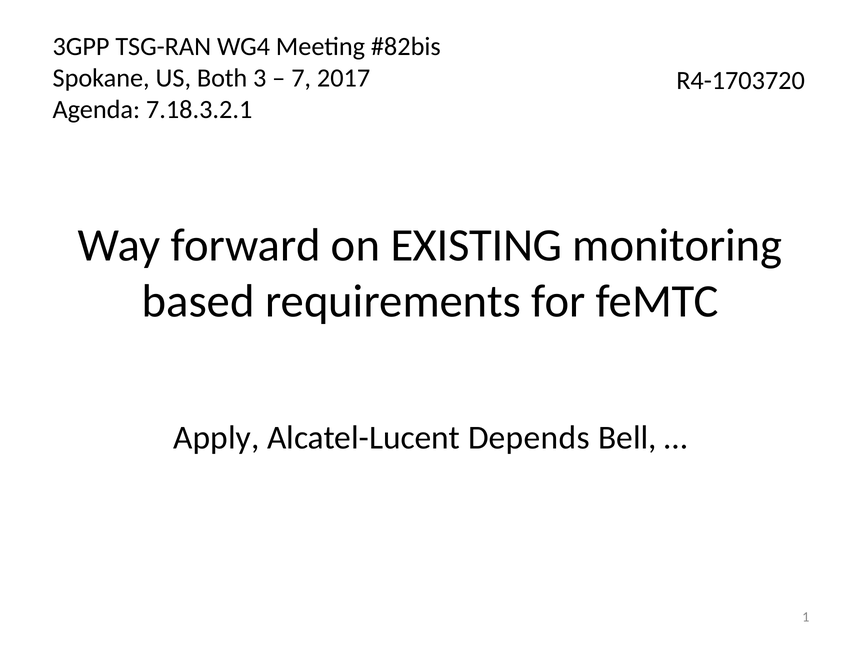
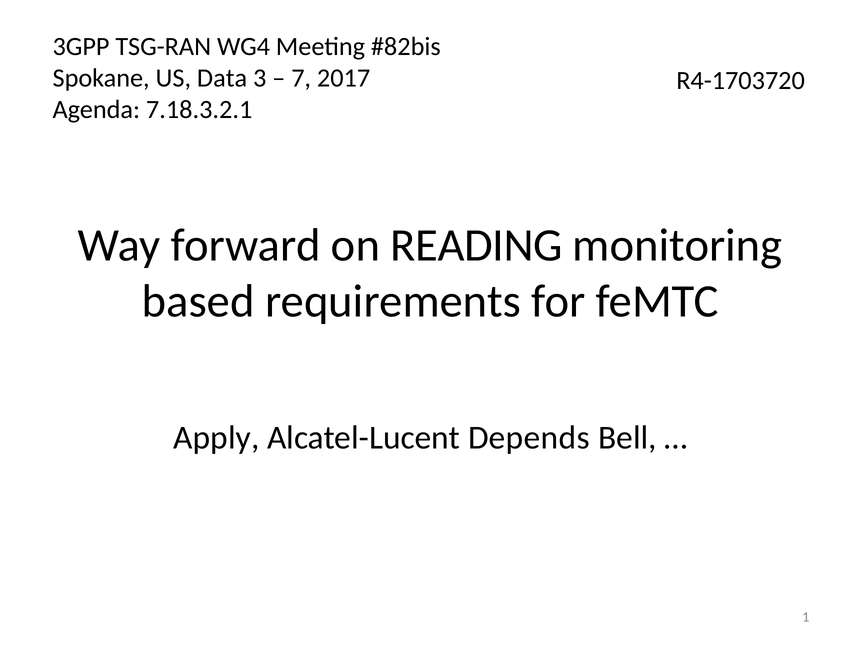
Both: Both -> Data
EXISTING: EXISTING -> READING
